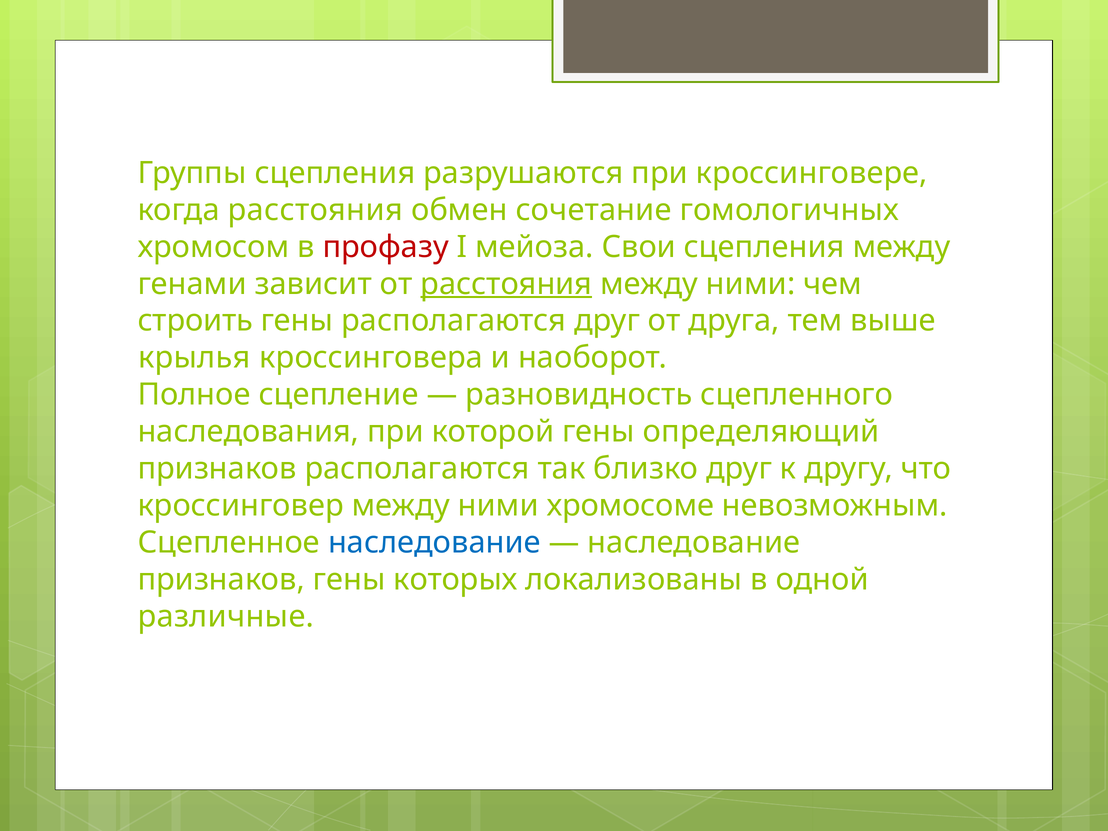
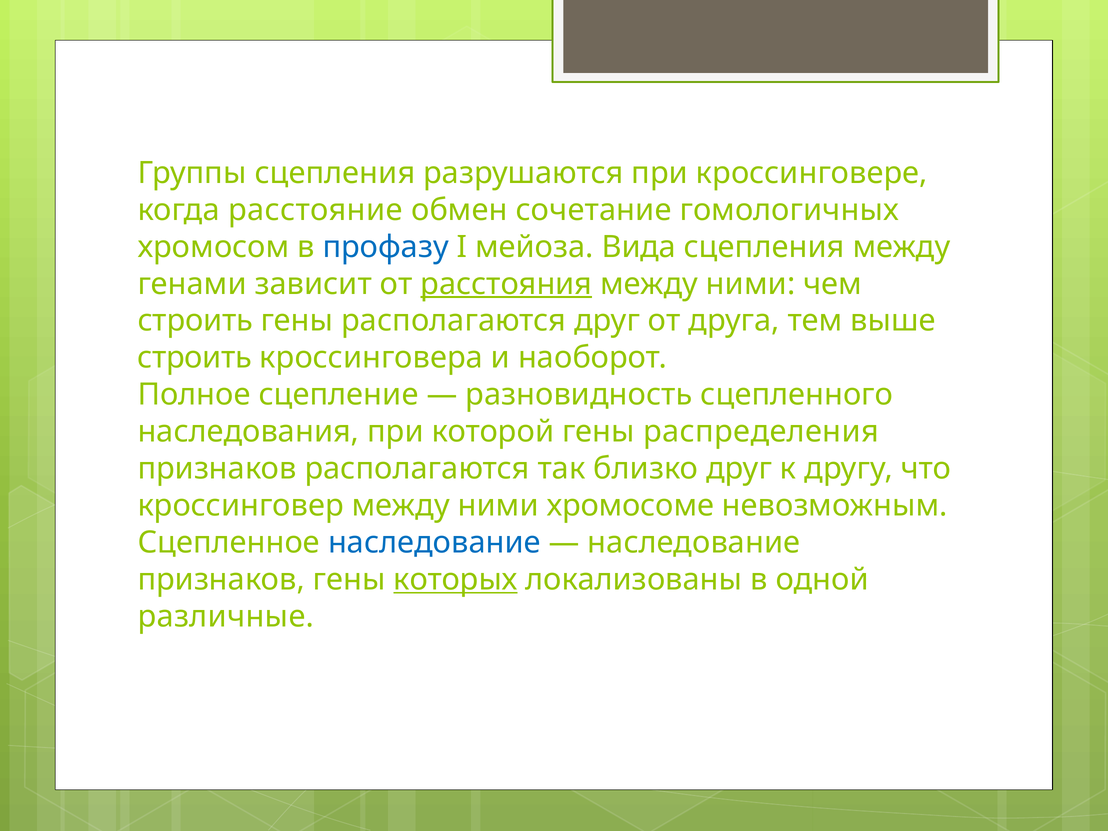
когда расстояния: расстояния -> расстояние
профазу colour: red -> blue
Свои: Свои -> Вида
крылья at (194, 358): крылья -> строить
определяющий: определяющий -> распределения
которых underline: none -> present
